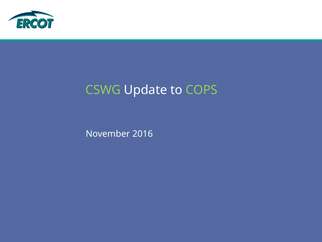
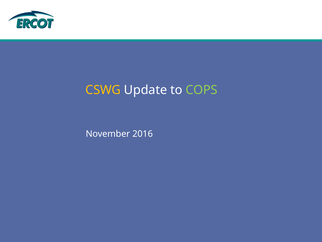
CSWG colour: light green -> yellow
